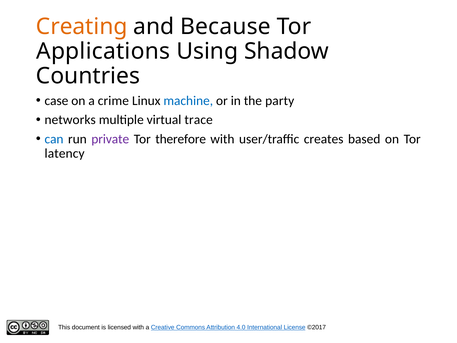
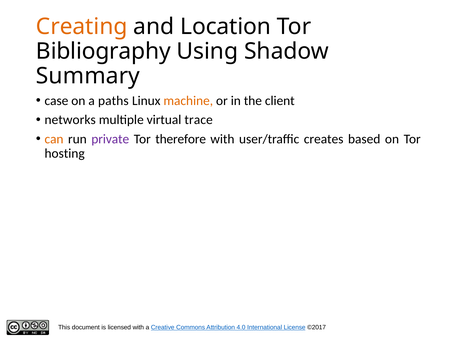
Because: Because -> Location
Applications: Applications -> Bibliography
Countries: Countries -> Summary
crime: crime -> paths
machine colour: blue -> orange
party: party -> client
can colour: blue -> orange
latency: latency -> hosting
